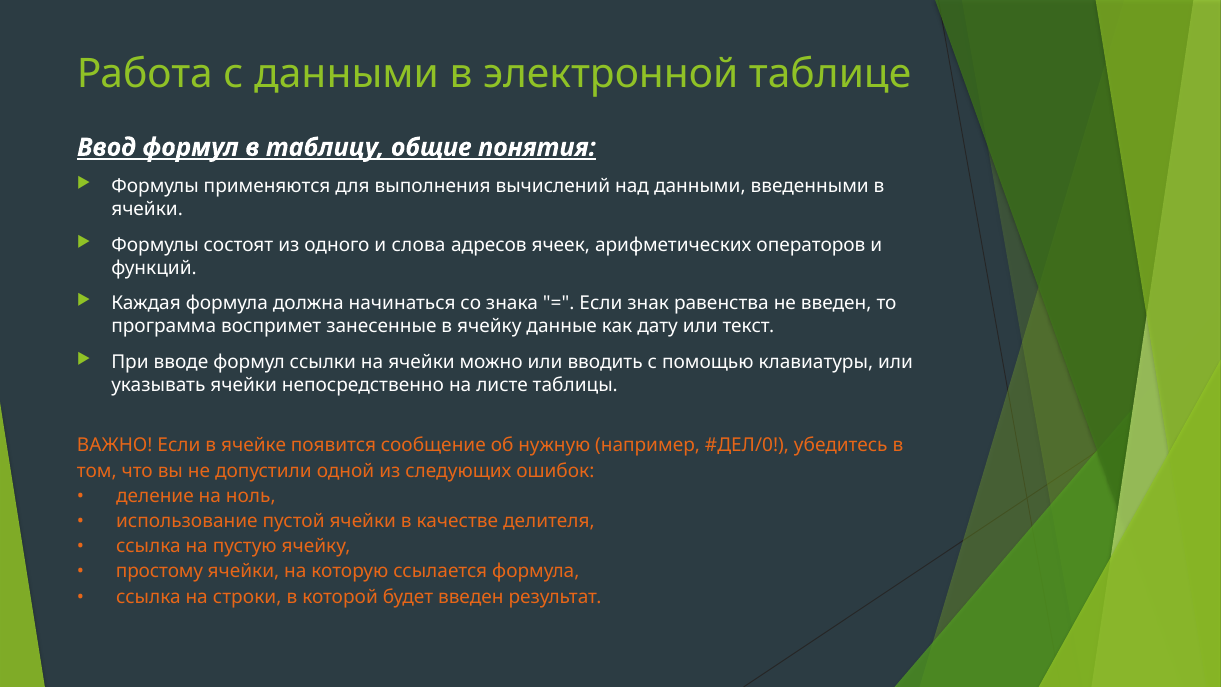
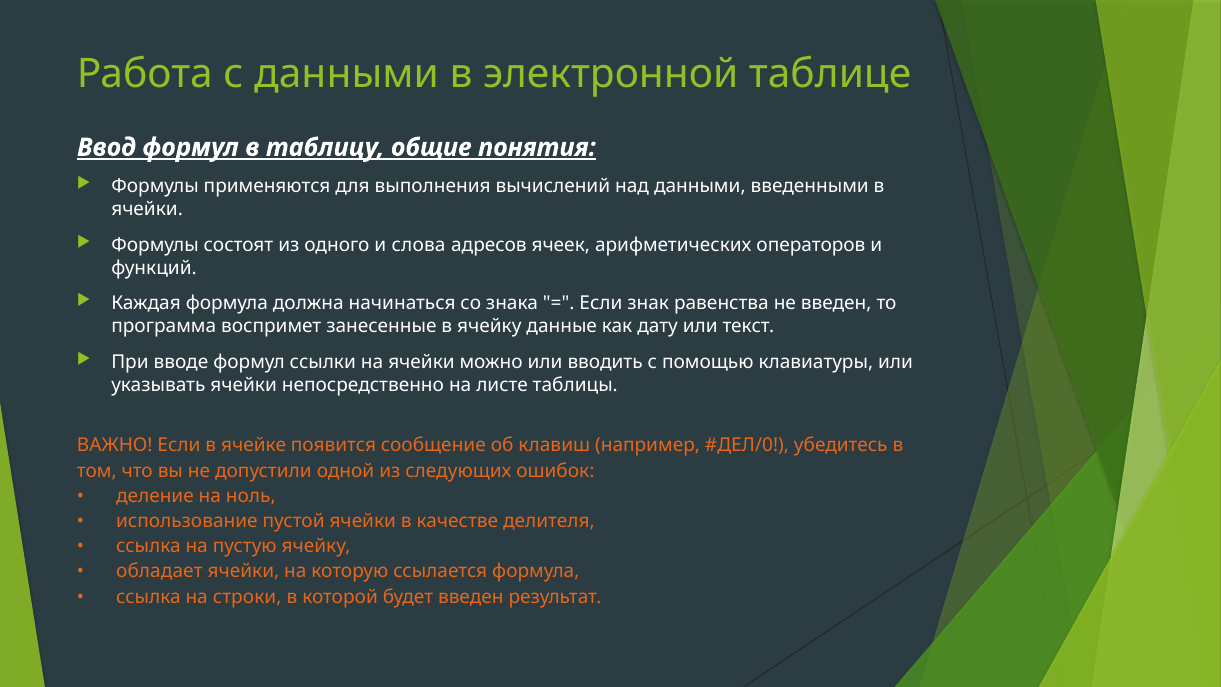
нужную: нужную -> клавиш
простому: простому -> обладает
